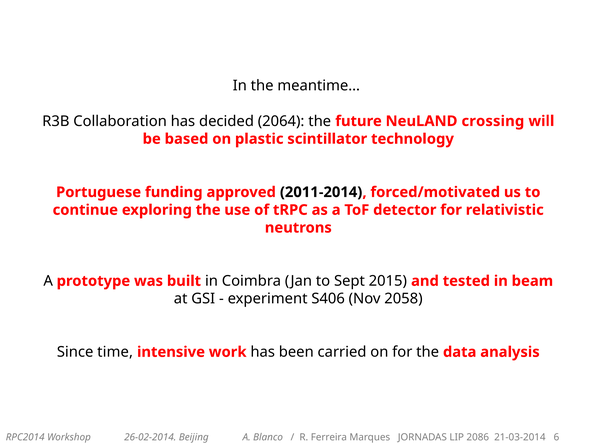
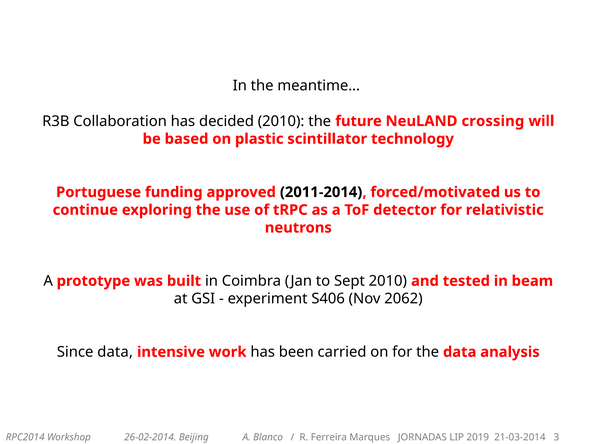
decided 2064: 2064 -> 2010
Sept 2015: 2015 -> 2010
2058: 2058 -> 2062
Since time: time -> data
2086: 2086 -> 2019
6: 6 -> 3
